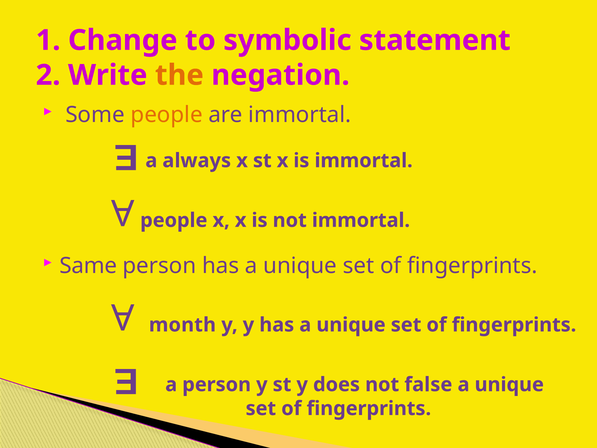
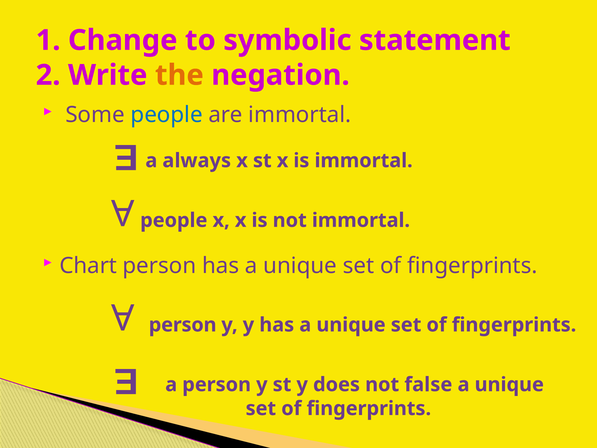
people at (167, 115) colour: orange -> blue
Same: Same -> Chart
month at (182, 325): month -> person
